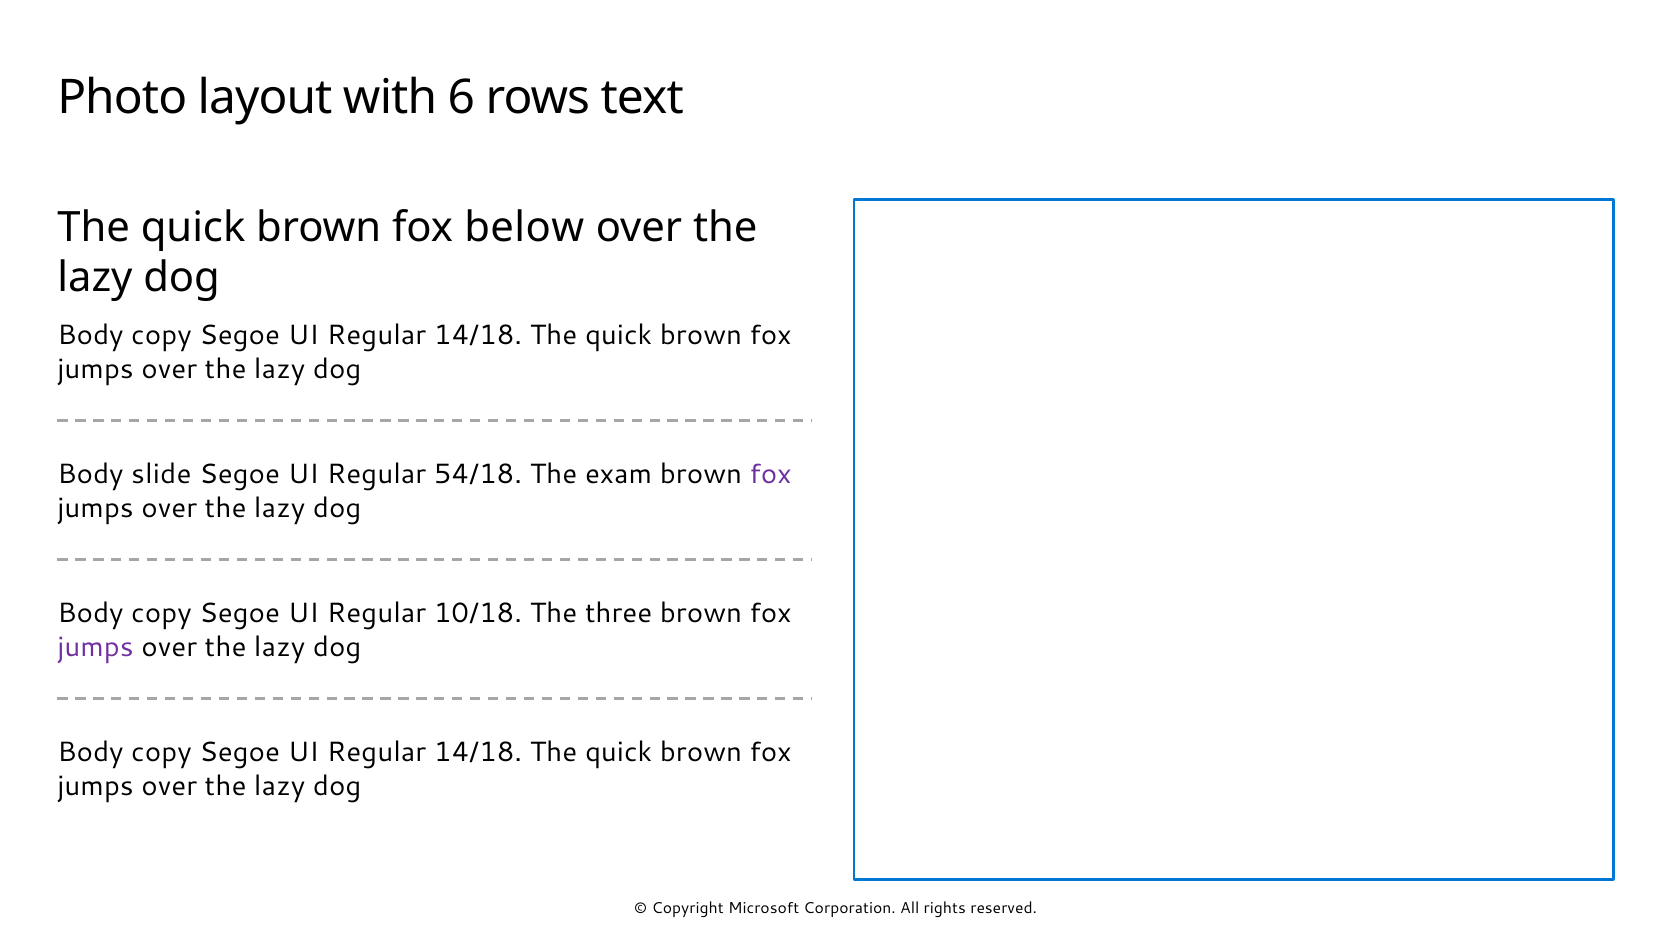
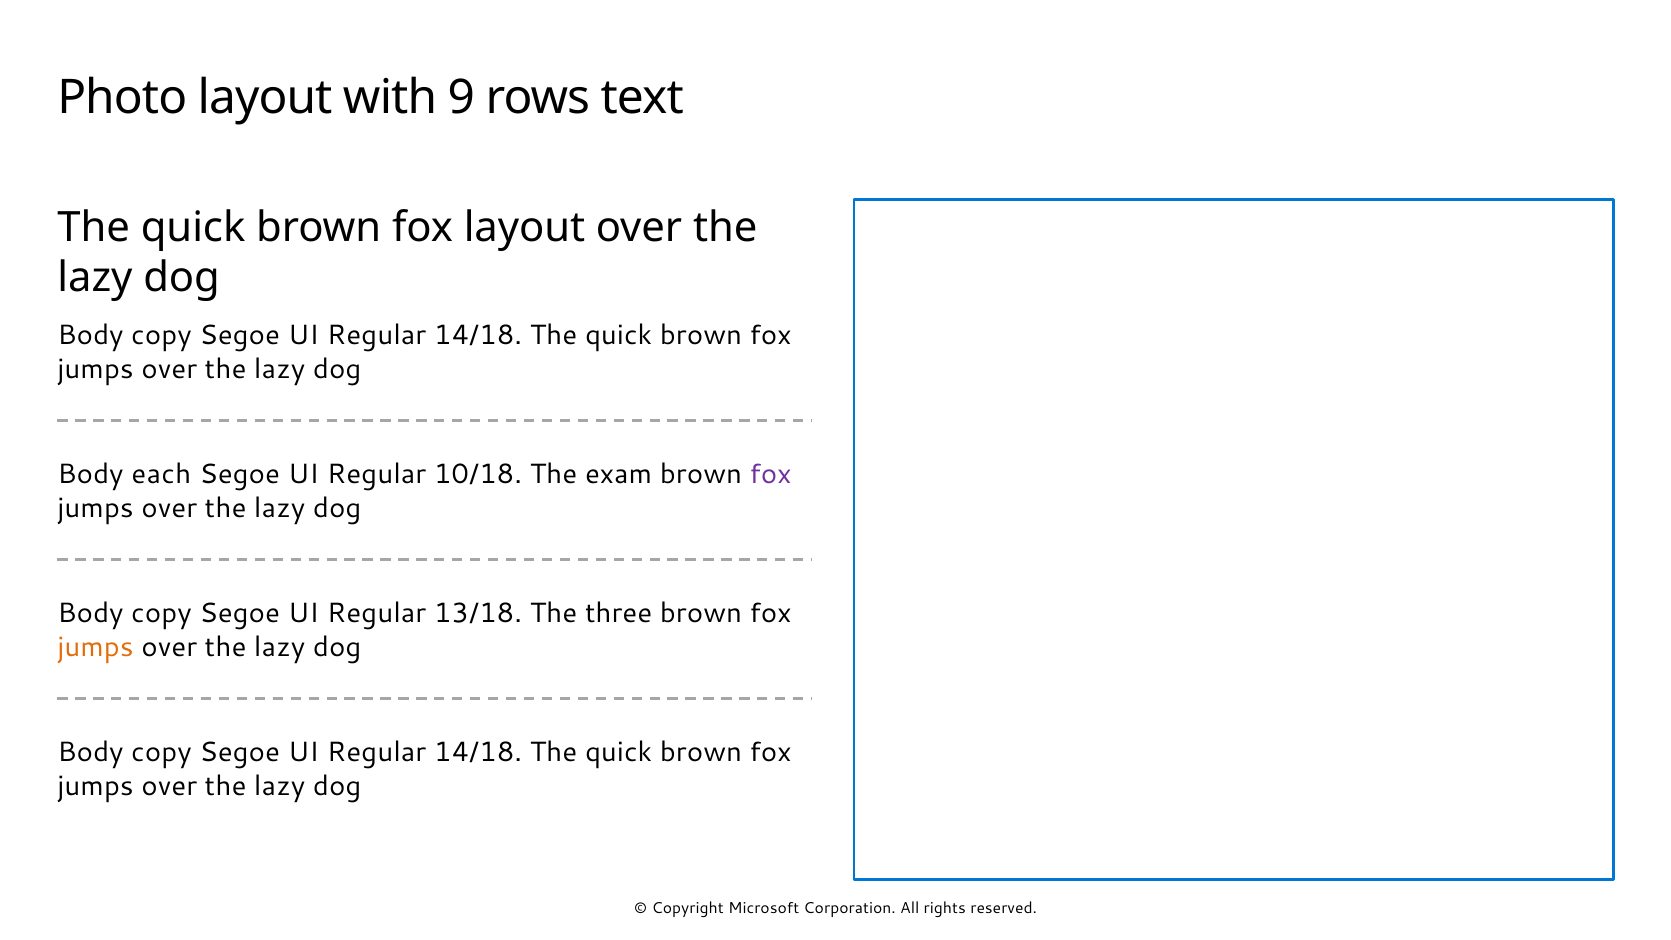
6: 6 -> 9
fox below: below -> layout
slide: slide -> each
54/18: 54/18 -> 10/18
10/18: 10/18 -> 13/18
jumps at (96, 647) colour: purple -> orange
